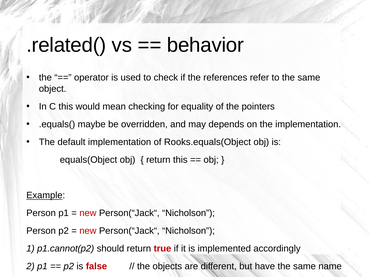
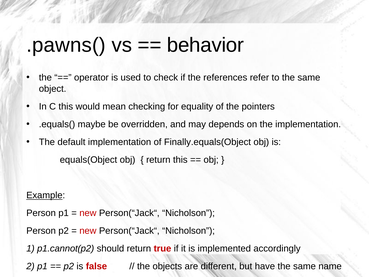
.related(: .related( -> .pawns(
Rooks.equals(Object: Rooks.equals(Object -> Finally.equals(Object
